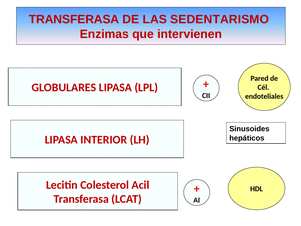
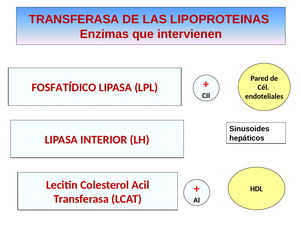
SEDENTARISMO: SEDENTARISMO -> LIPOPROTEINAS
GLOBULARES: GLOBULARES -> FOSFATÍDICO
